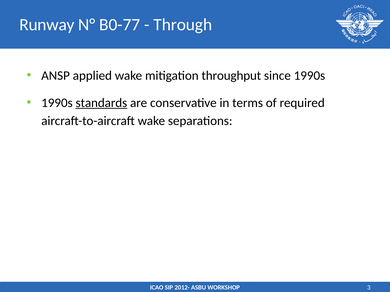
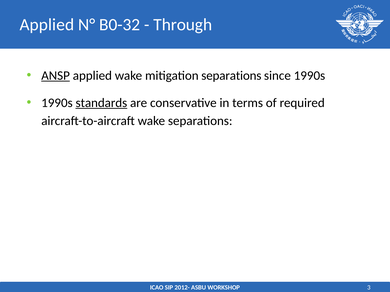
Runway at (47, 25): Runway -> Applied
B0-77: B0-77 -> B0-32
ANSP underline: none -> present
mitigation throughput: throughput -> separations
